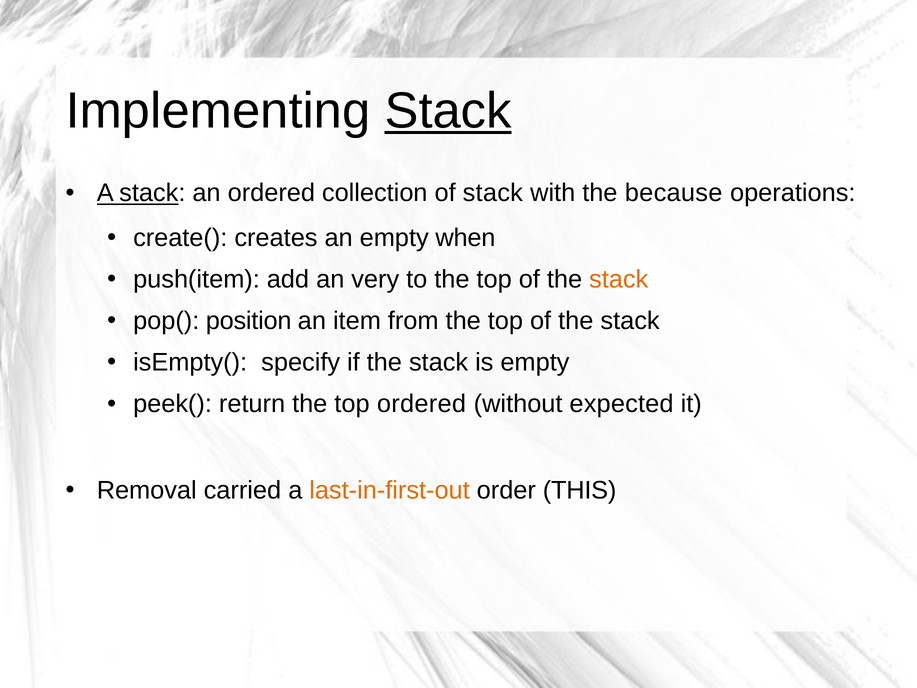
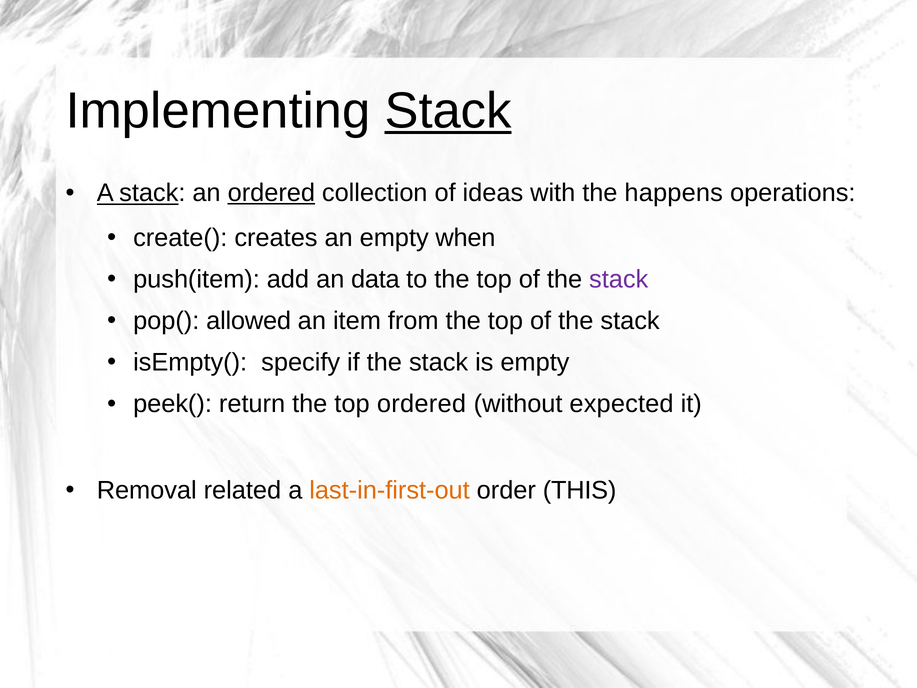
ordered at (271, 193) underline: none -> present
of stack: stack -> ideas
because: because -> happens
very: very -> data
stack at (619, 279) colour: orange -> purple
position: position -> allowed
carried: carried -> related
